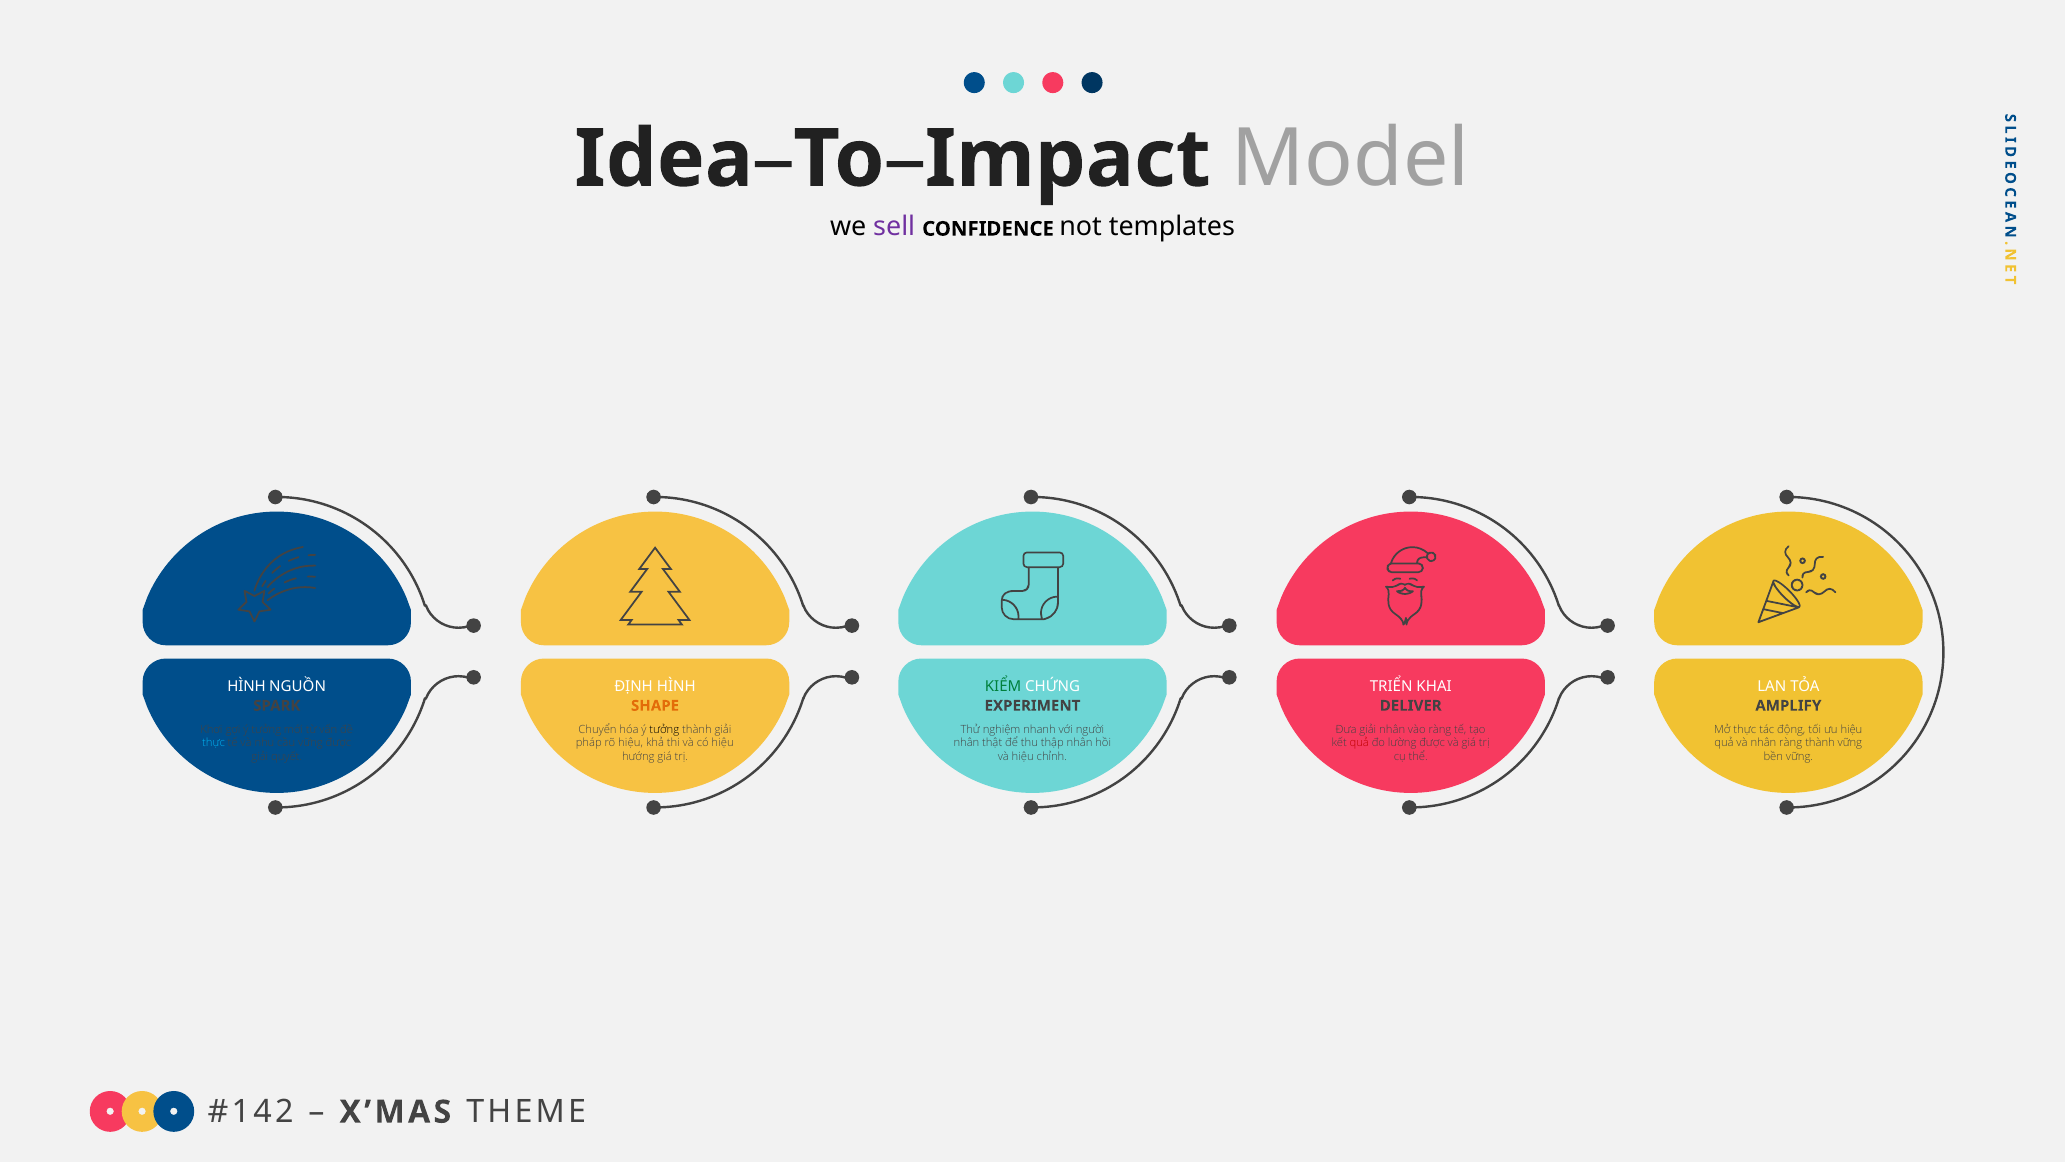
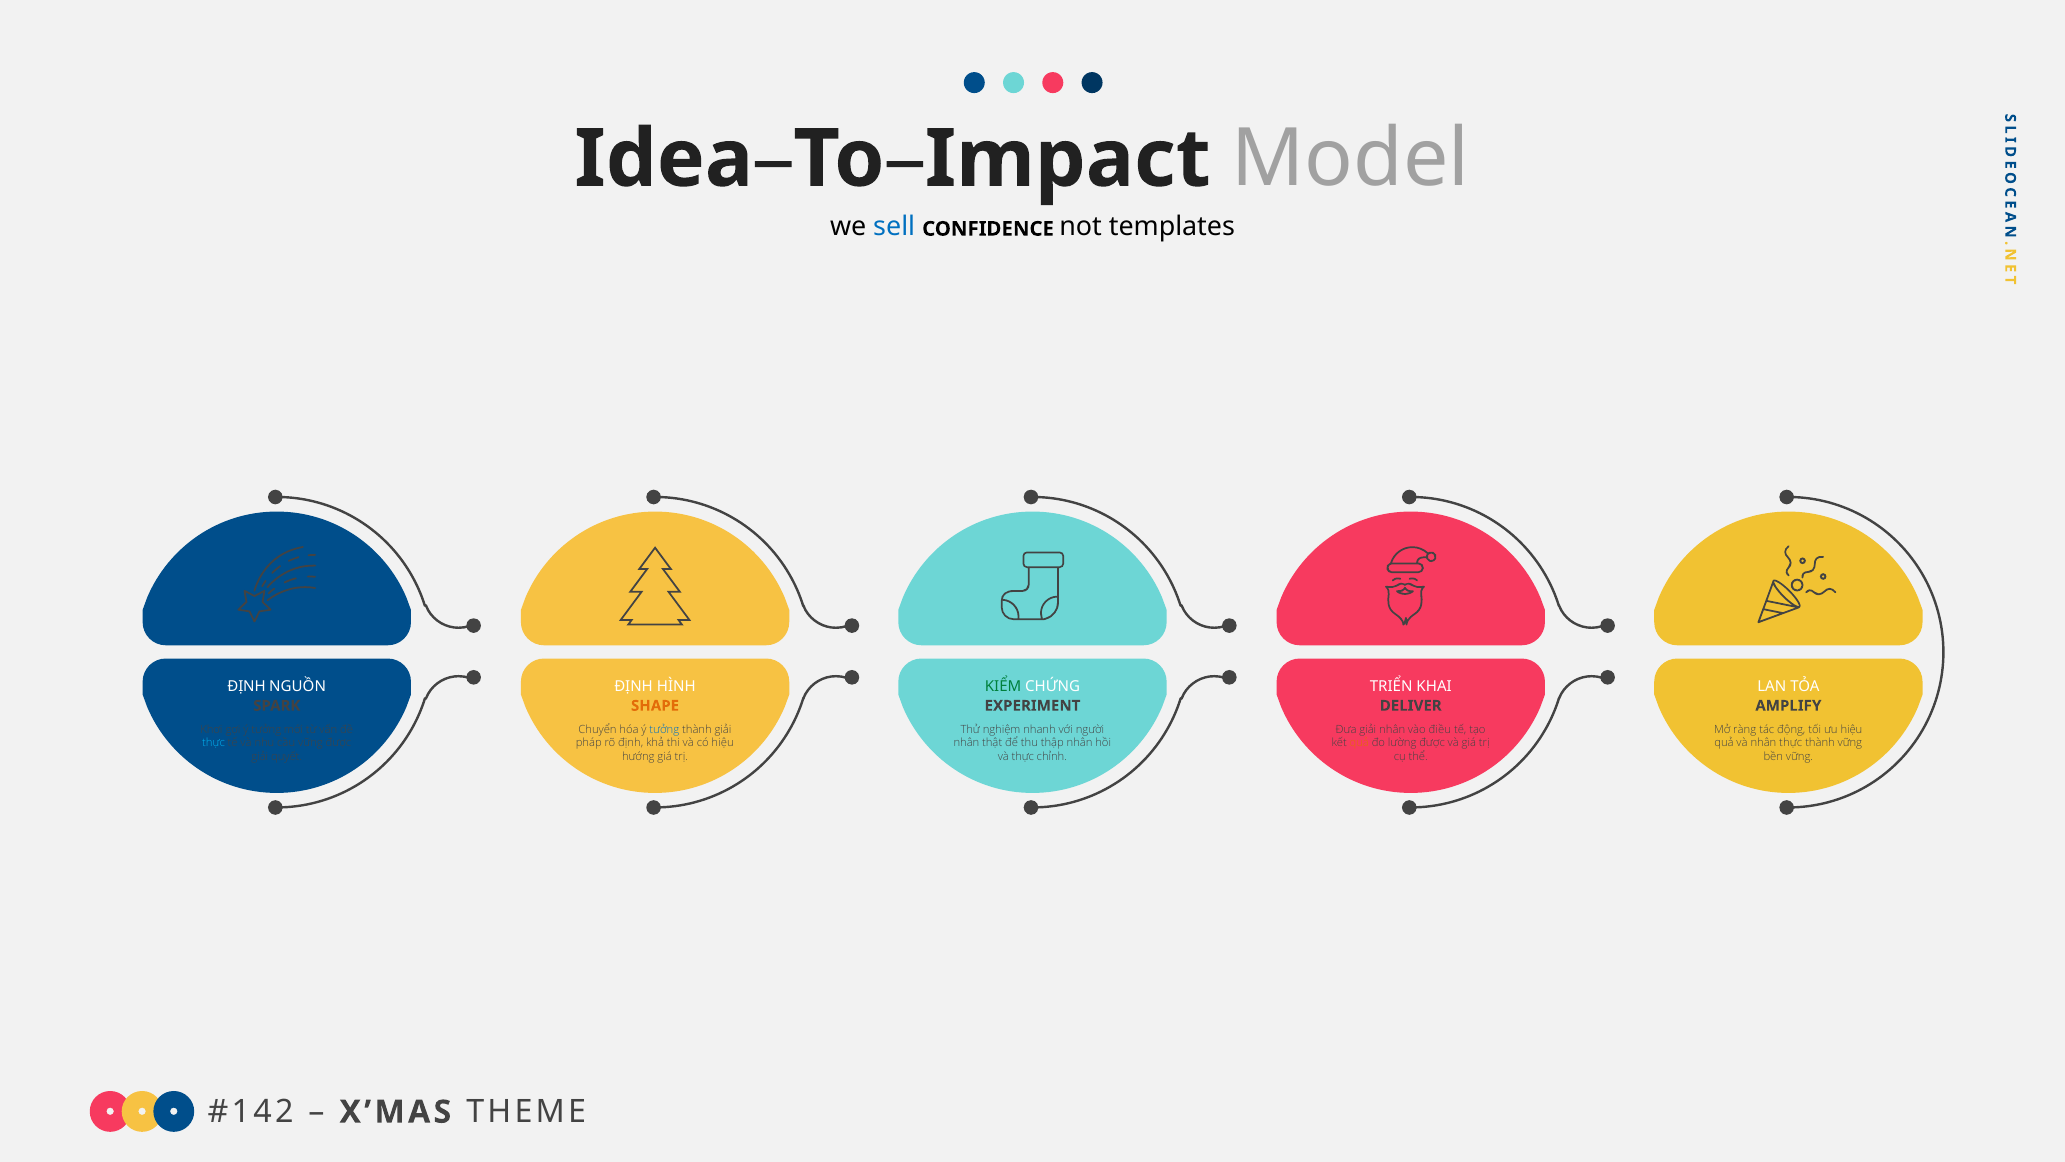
sell colour: purple -> blue
HÌNH at (247, 686): HÌNH -> ĐỊNH
tưởng at (664, 729) colour: black -> blue
vào ràng: ràng -> điều
Mở thực: thực -> ràng
rõ hiệu: hiệu -> định
quả at (1359, 743) colour: red -> orange
nhân ràng: ràng -> thực
và hiệu: hiệu -> thực
